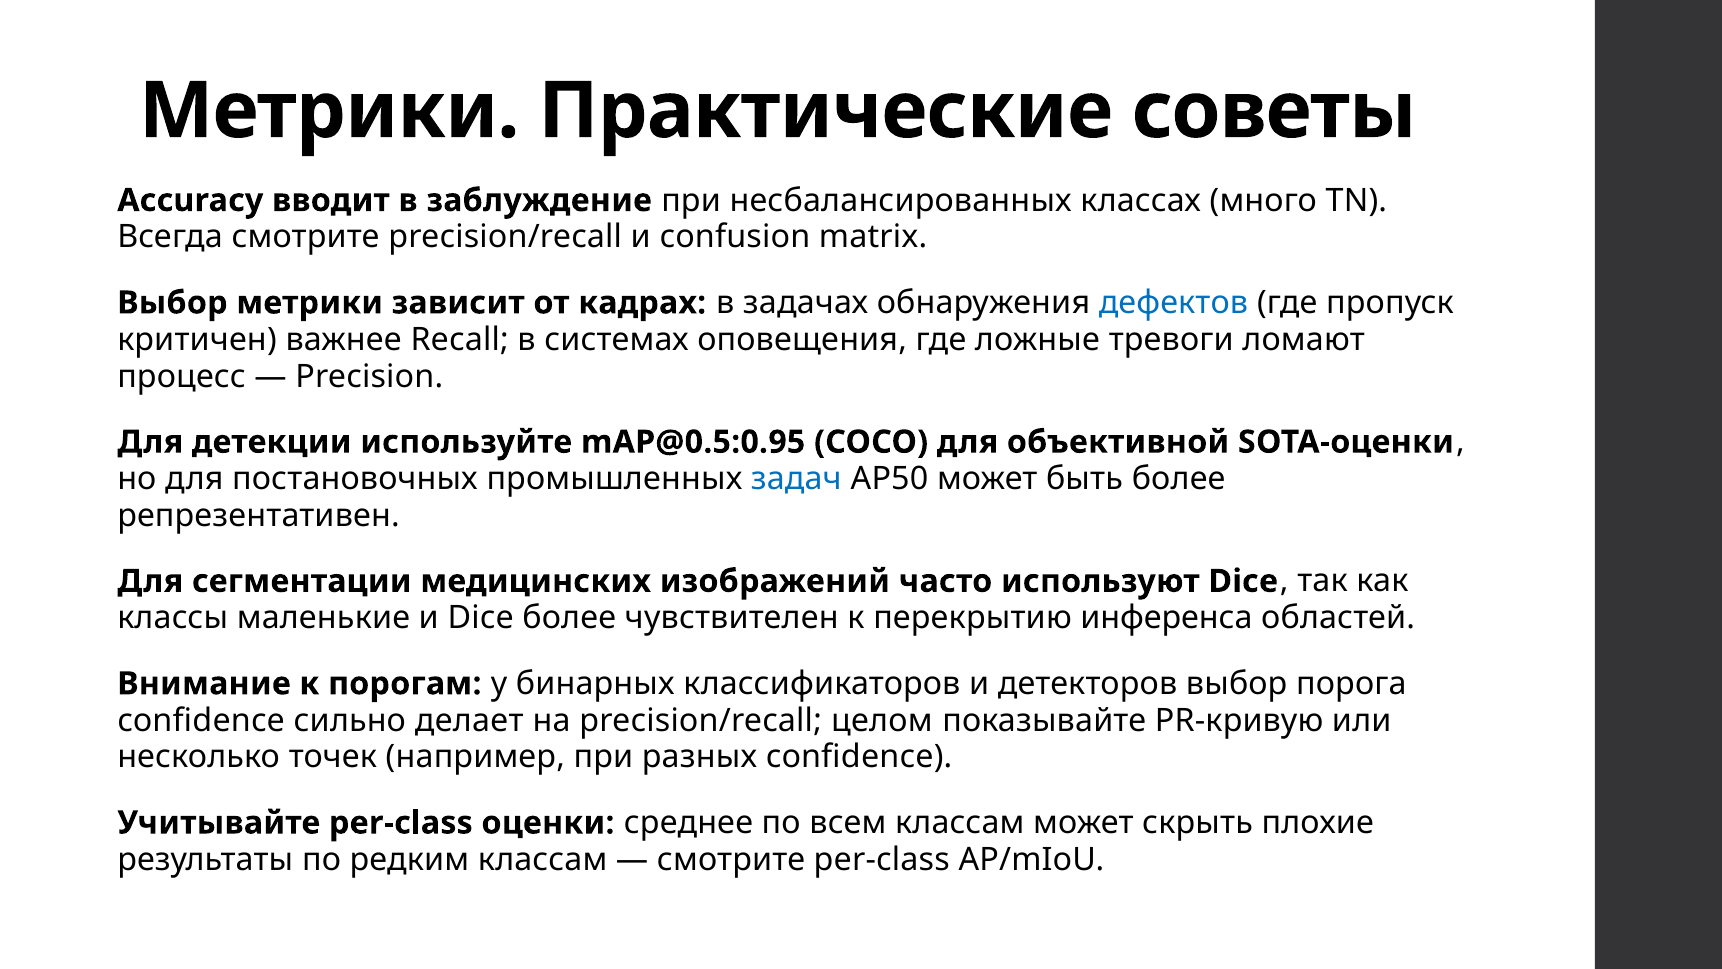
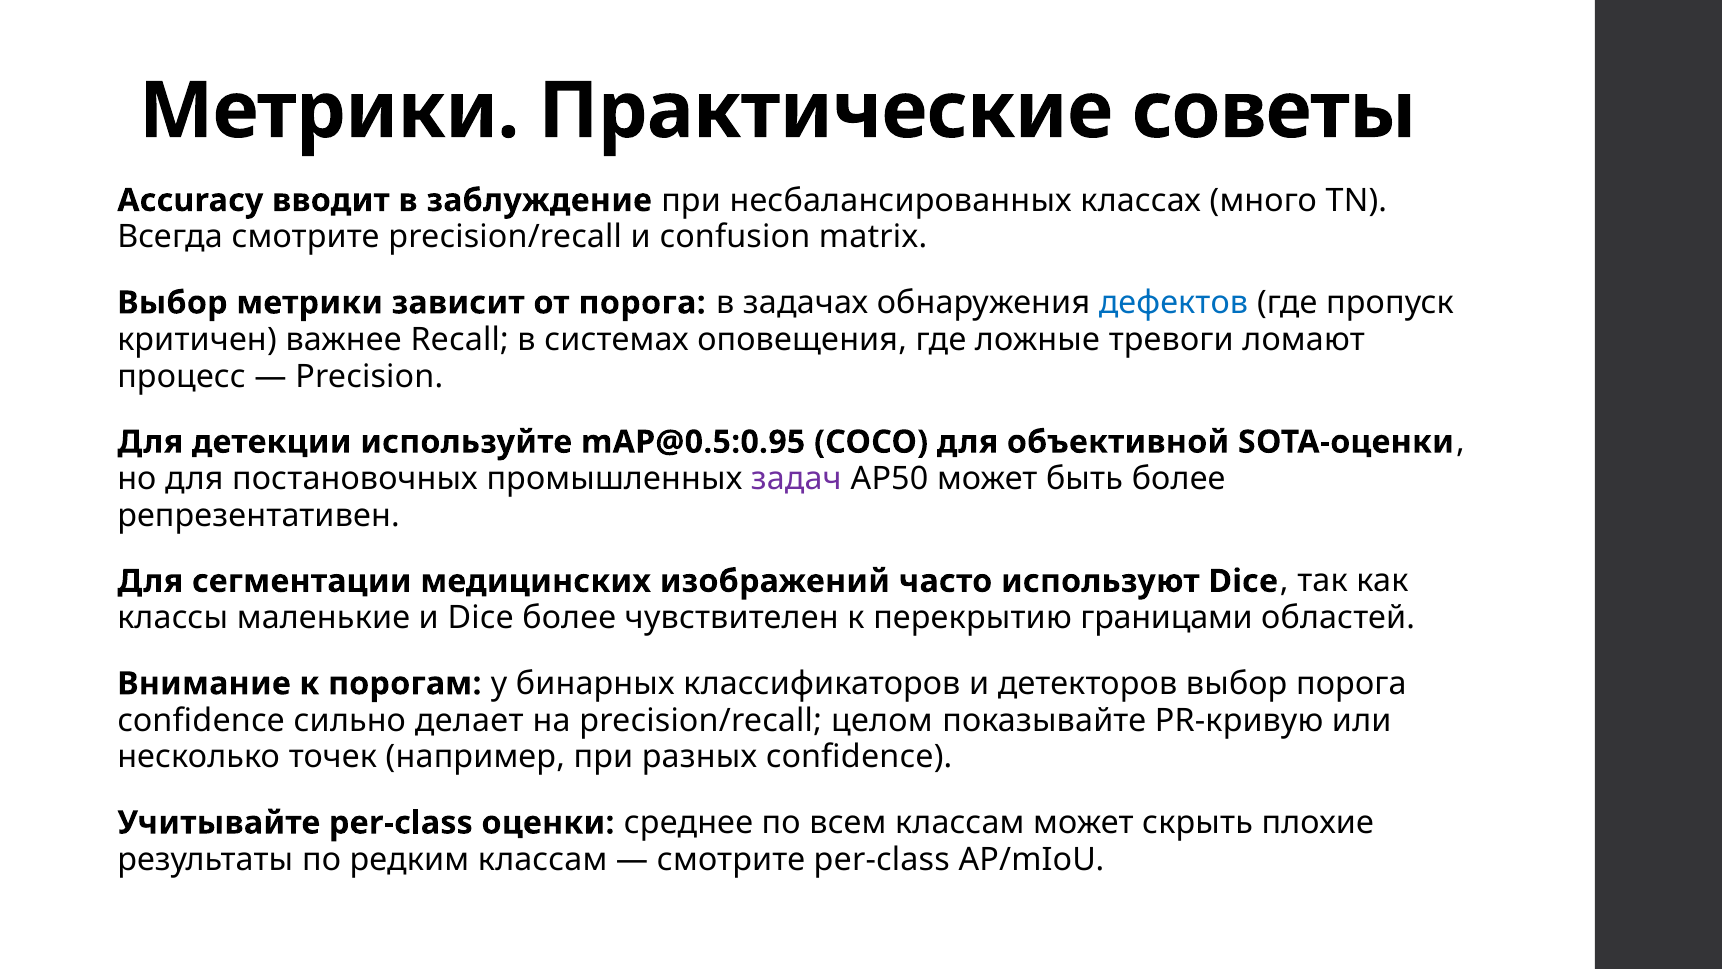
от кадрах: кадрах -> порога
задач colour: blue -> purple
инференса: инференса -> границами
